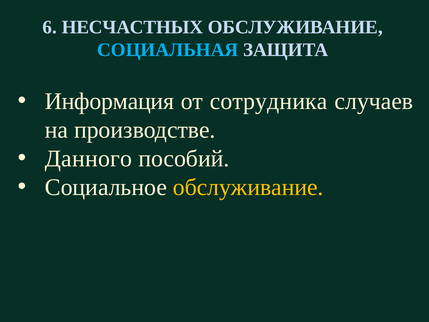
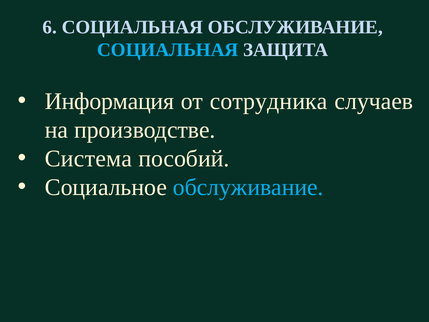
6 НЕСЧАСТНЫХ: НЕСЧАСТНЫХ -> СОЦИАЛЬНАЯ
Данного: Данного -> Система
обслуживание at (248, 187) colour: yellow -> light blue
